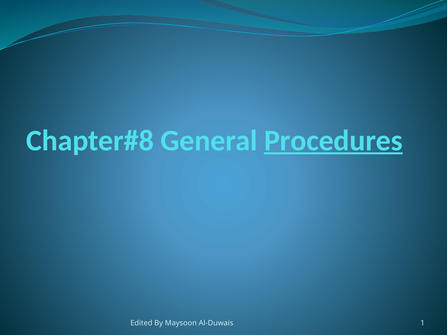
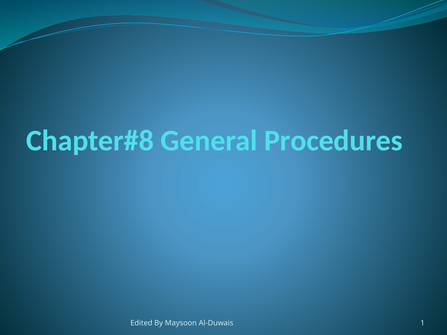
Procedures underline: present -> none
